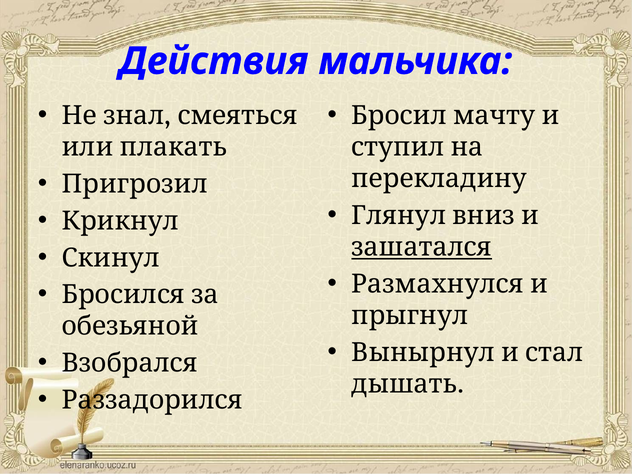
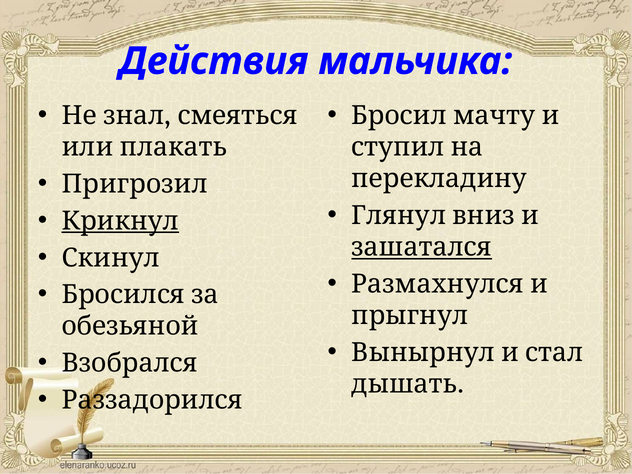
Крикнул underline: none -> present
